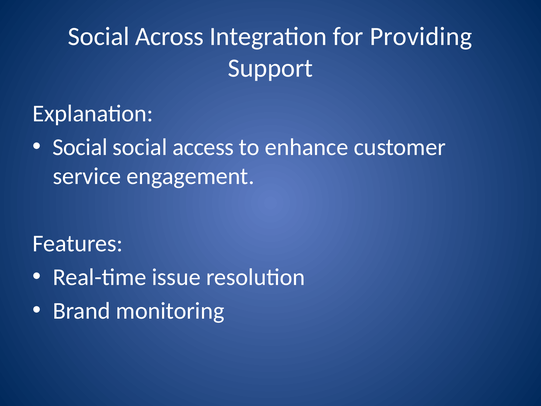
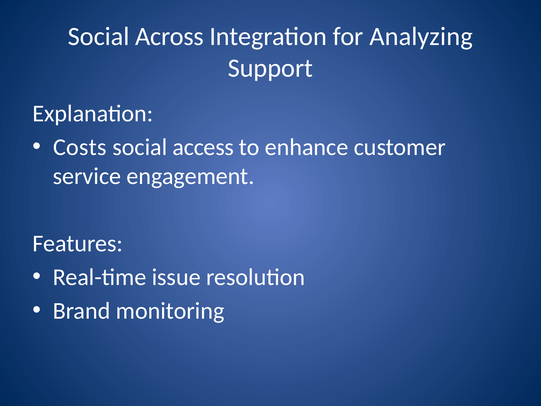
Providing: Providing -> Analyzing
Social at (80, 147): Social -> Costs
